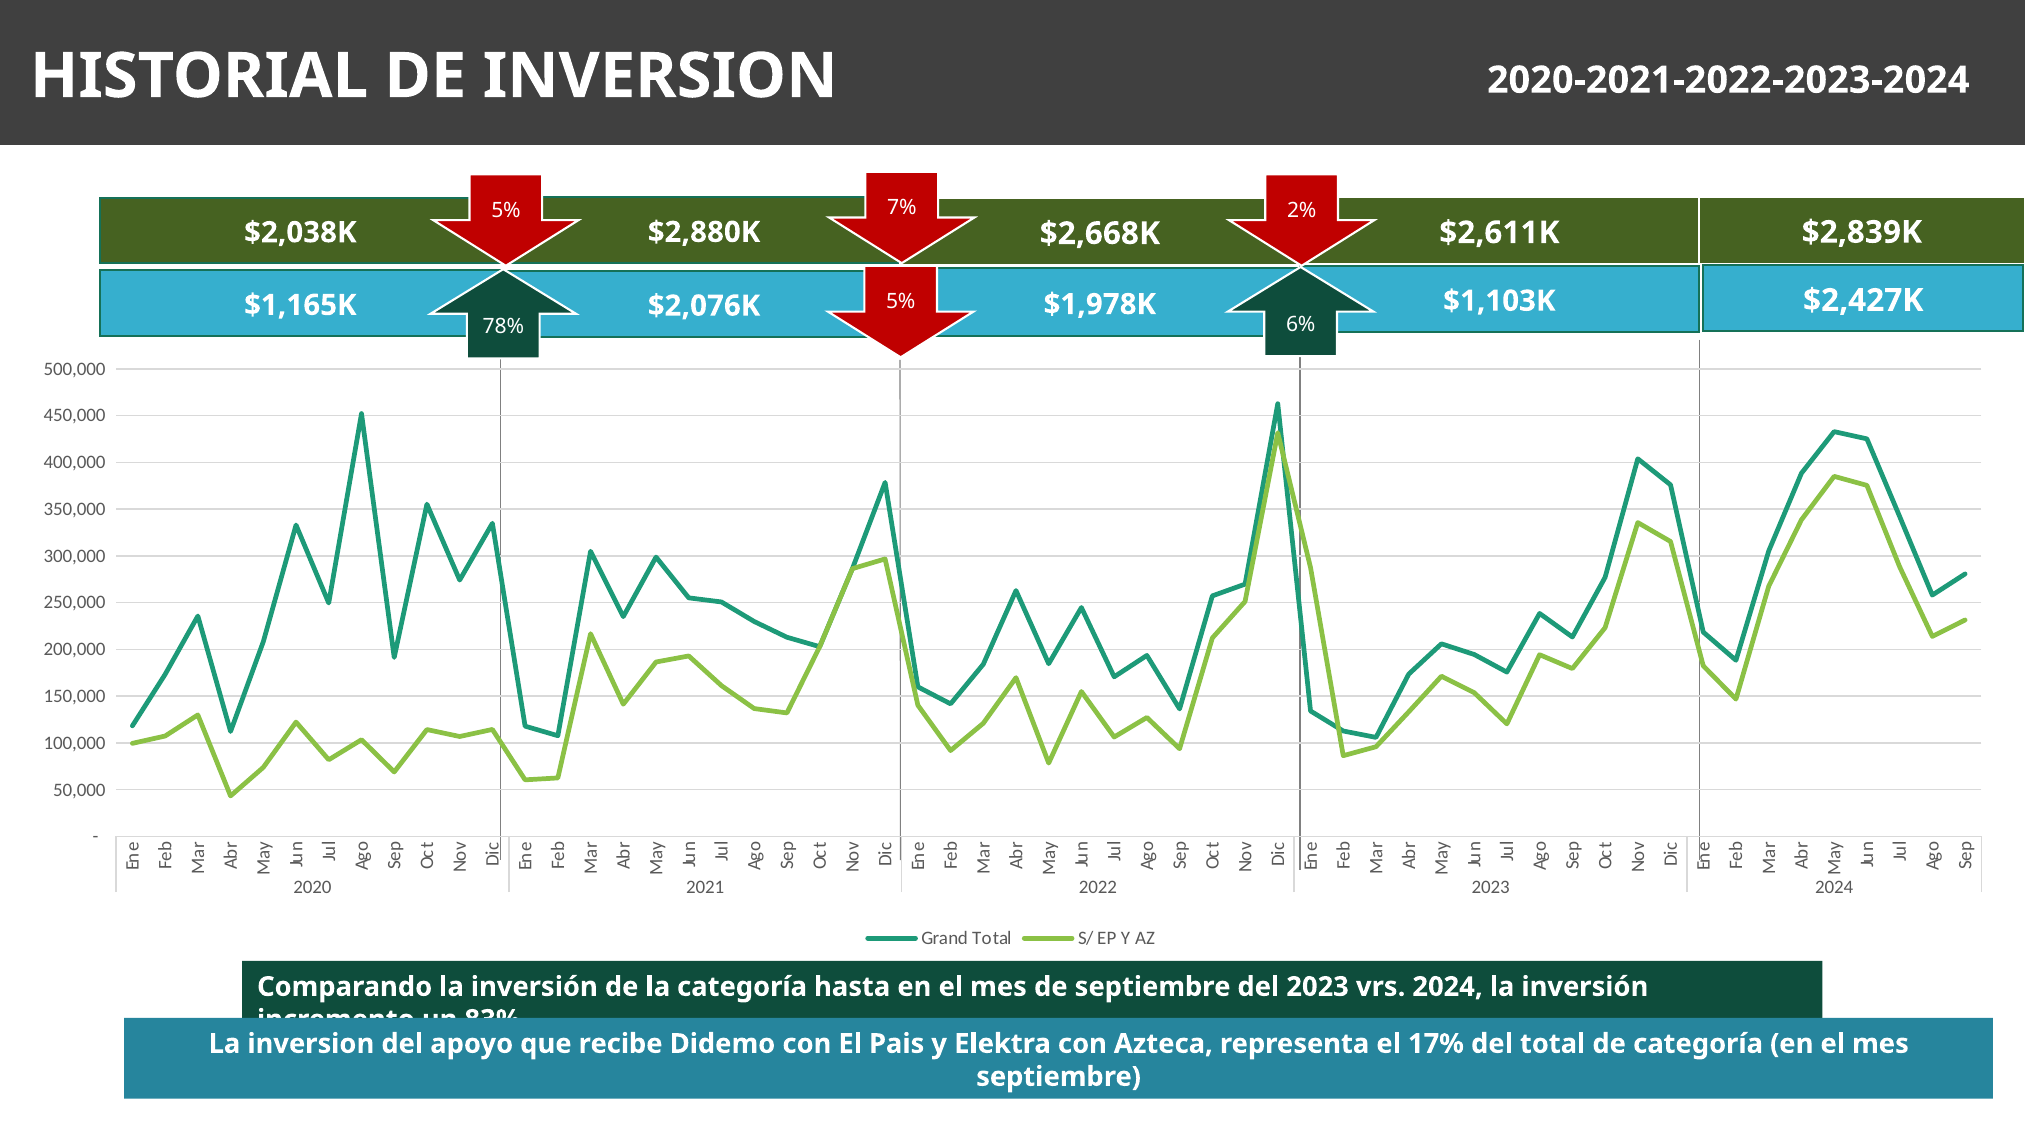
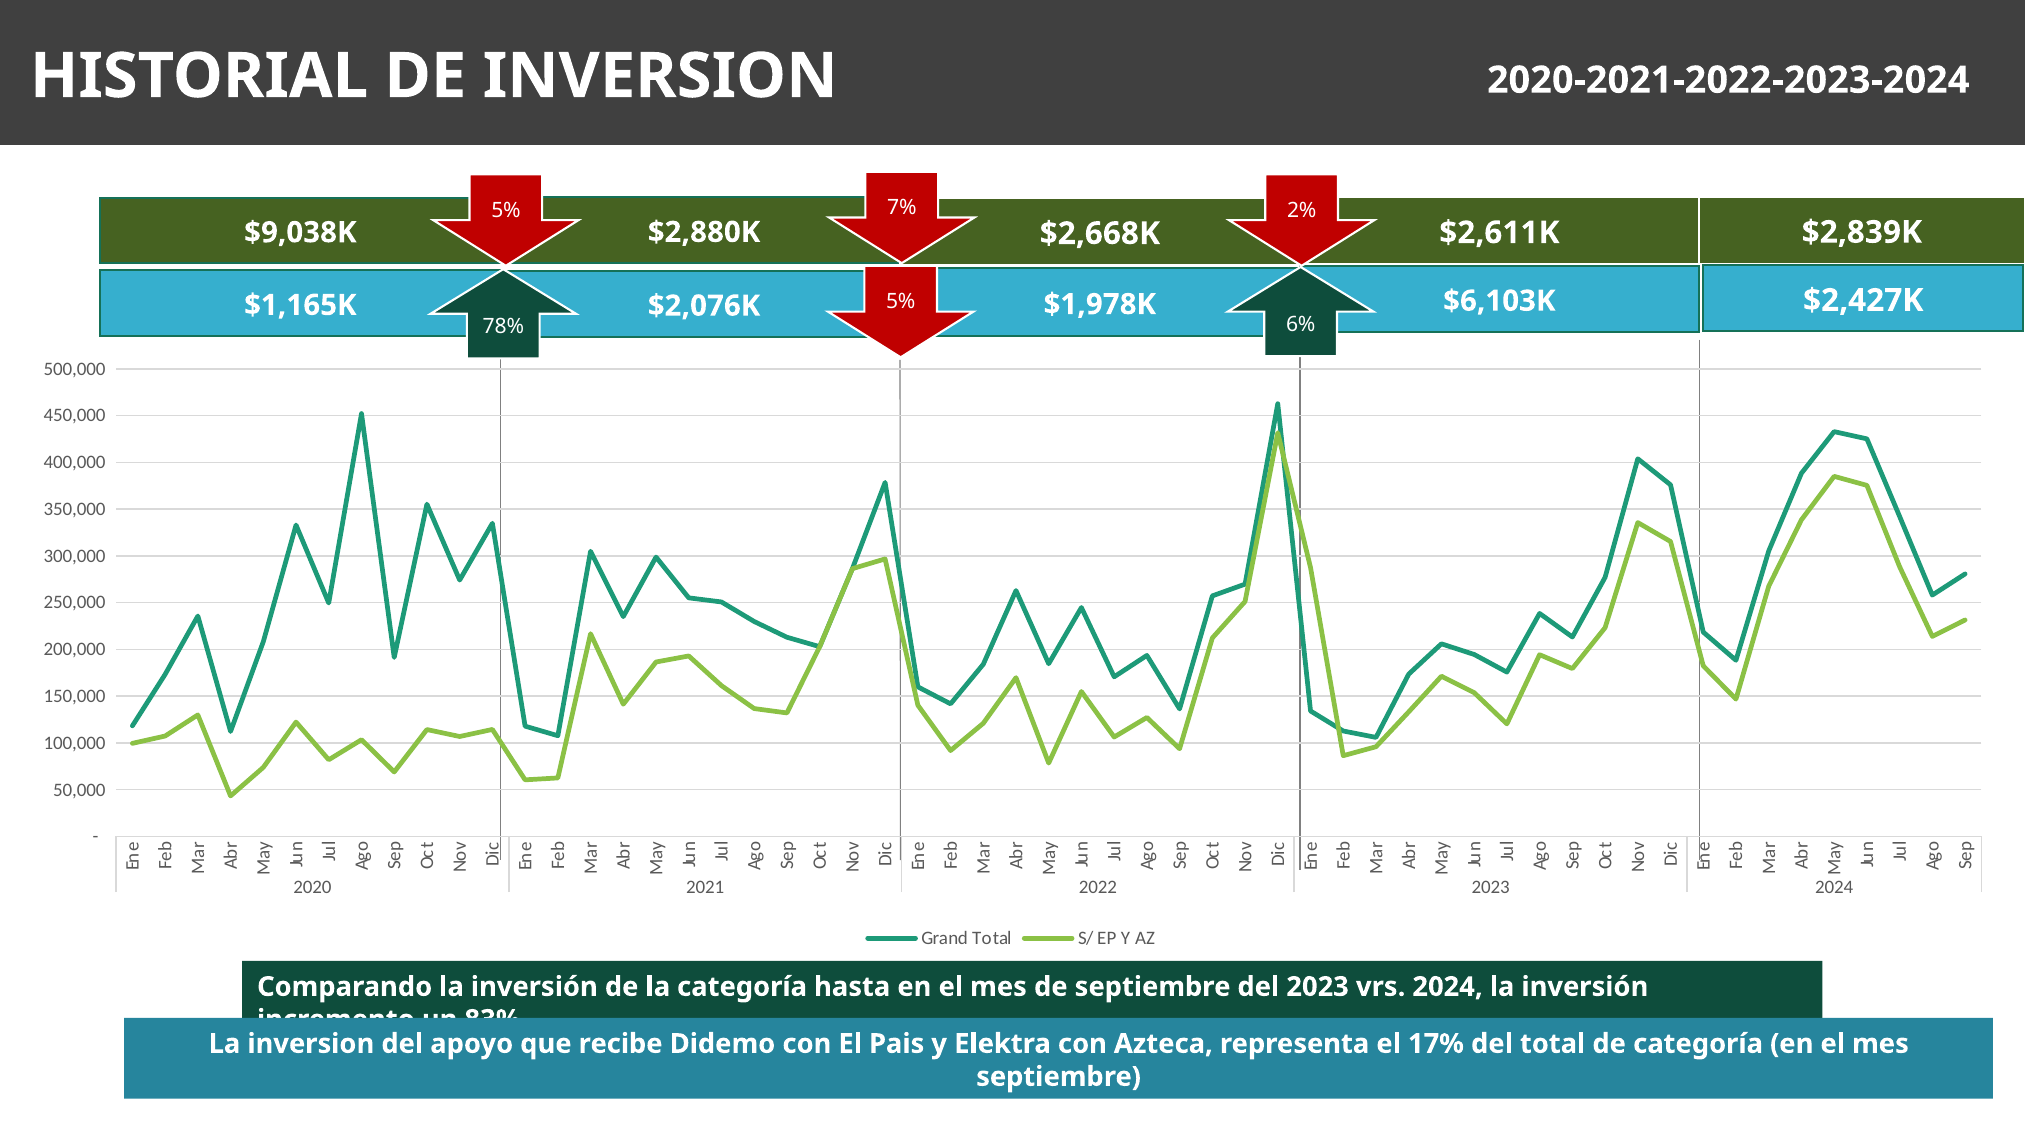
$2,038K: $2,038K -> $9,038K
$1,103K: $1,103K -> $6,103K
